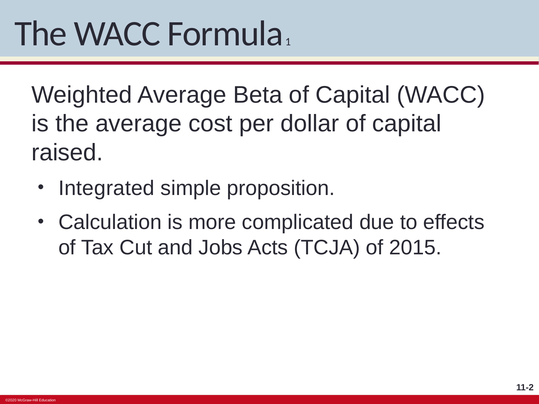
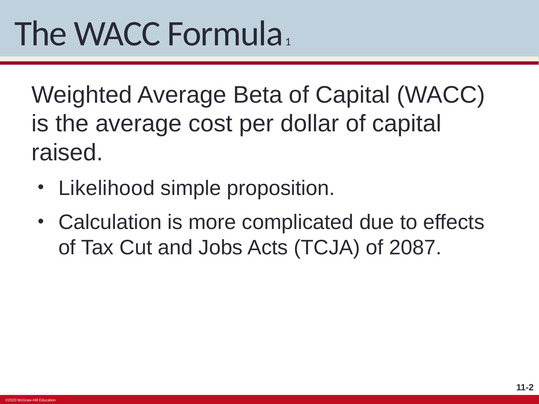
Integrated: Integrated -> Likelihood
2015: 2015 -> 2087
